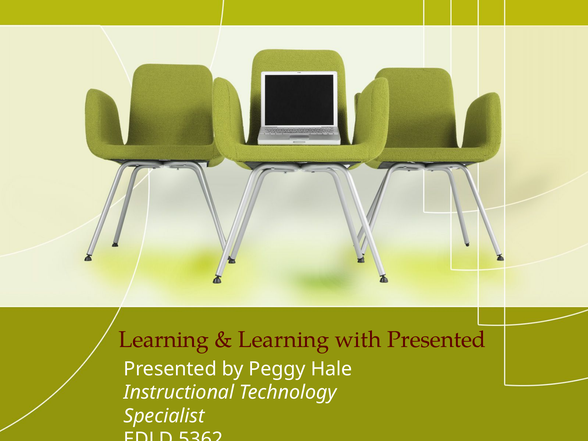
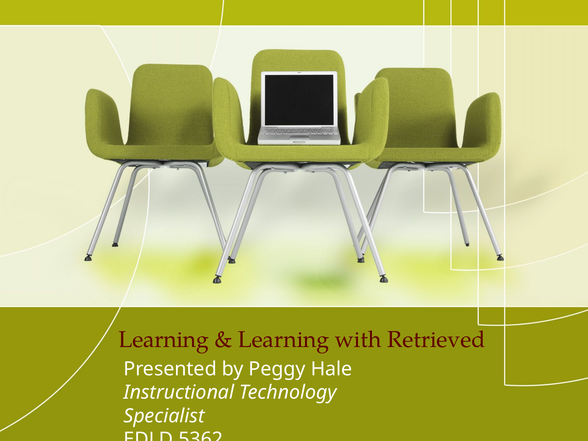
with Presented: Presented -> Retrieved
